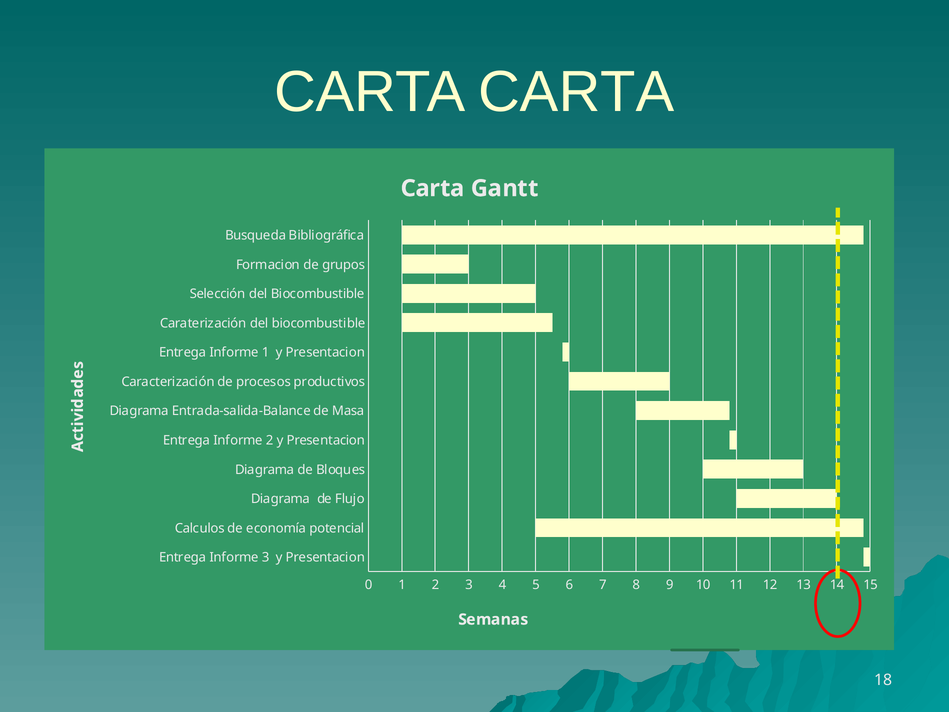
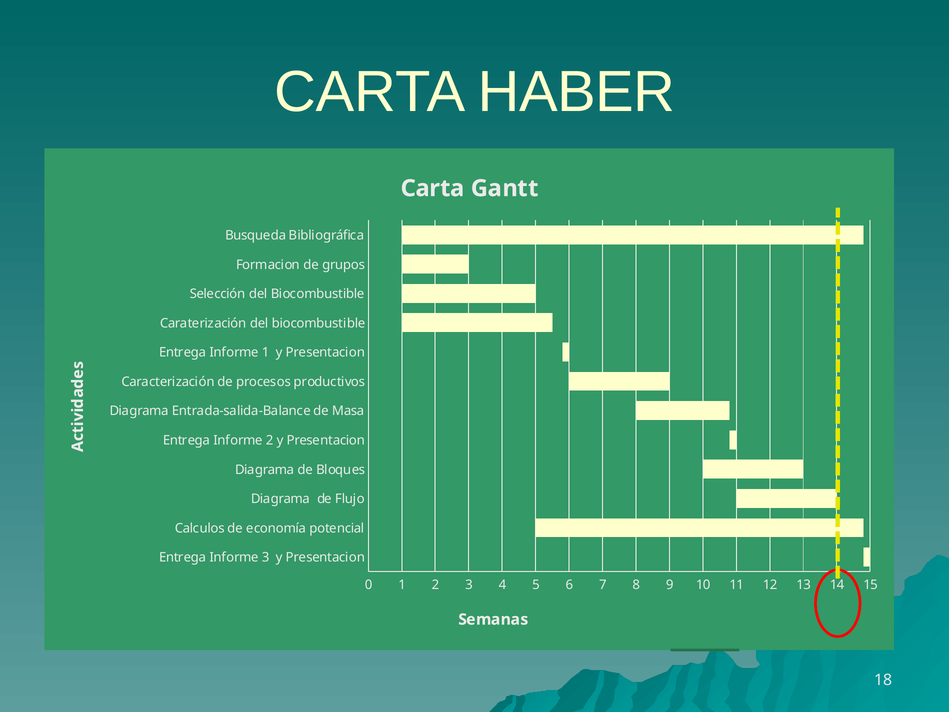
CARTA CARTA: CARTA -> HABER
